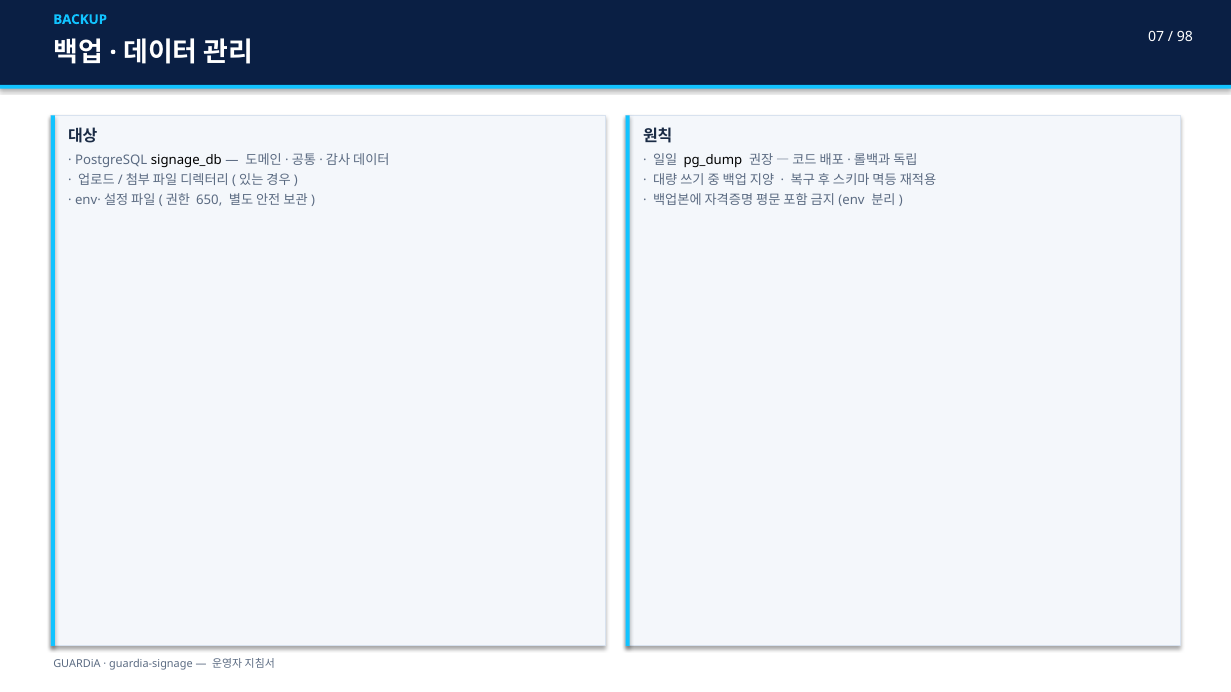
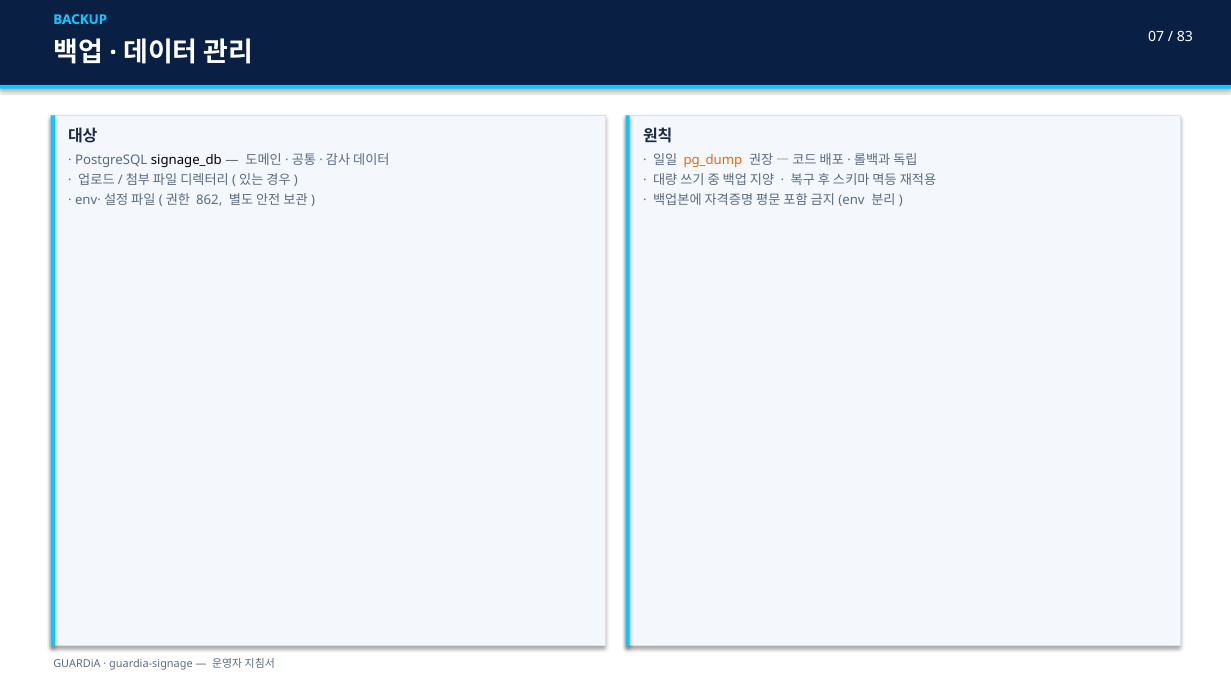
98: 98 -> 83
pg_dump colour: black -> orange
650: 650 -> 862
